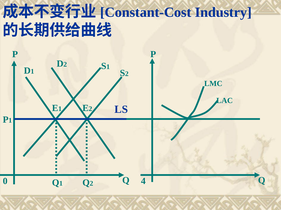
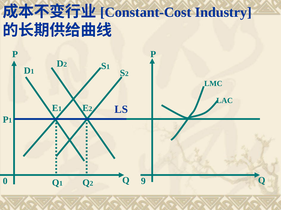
4: 4 -> 9
